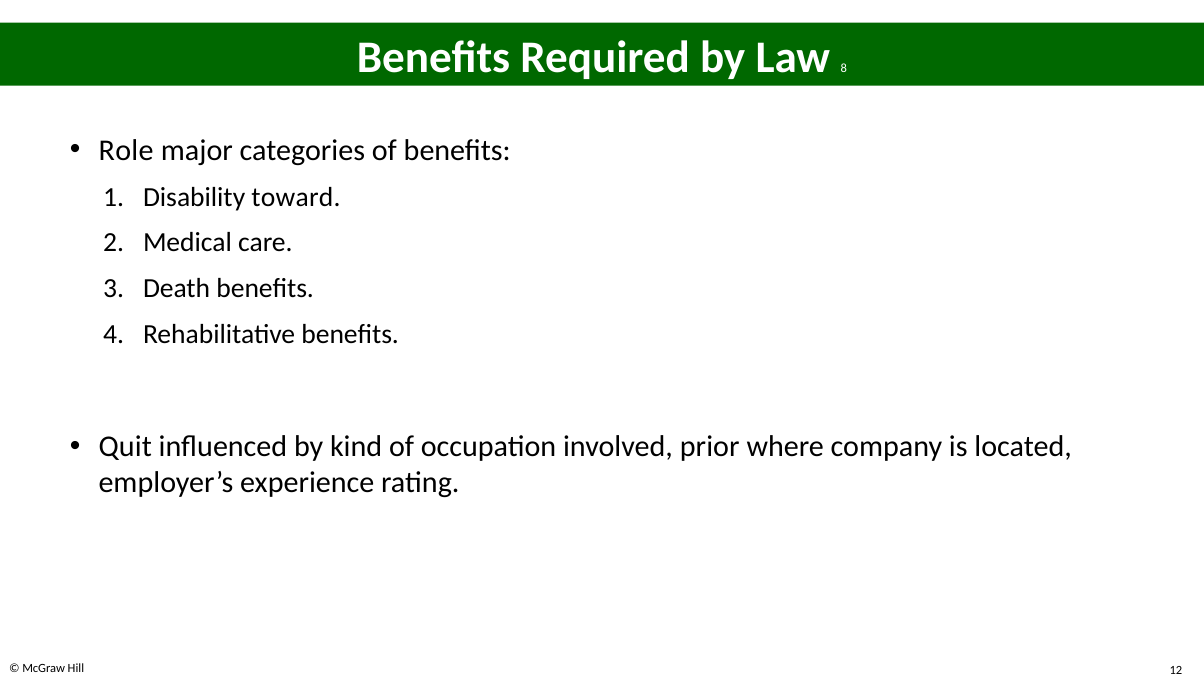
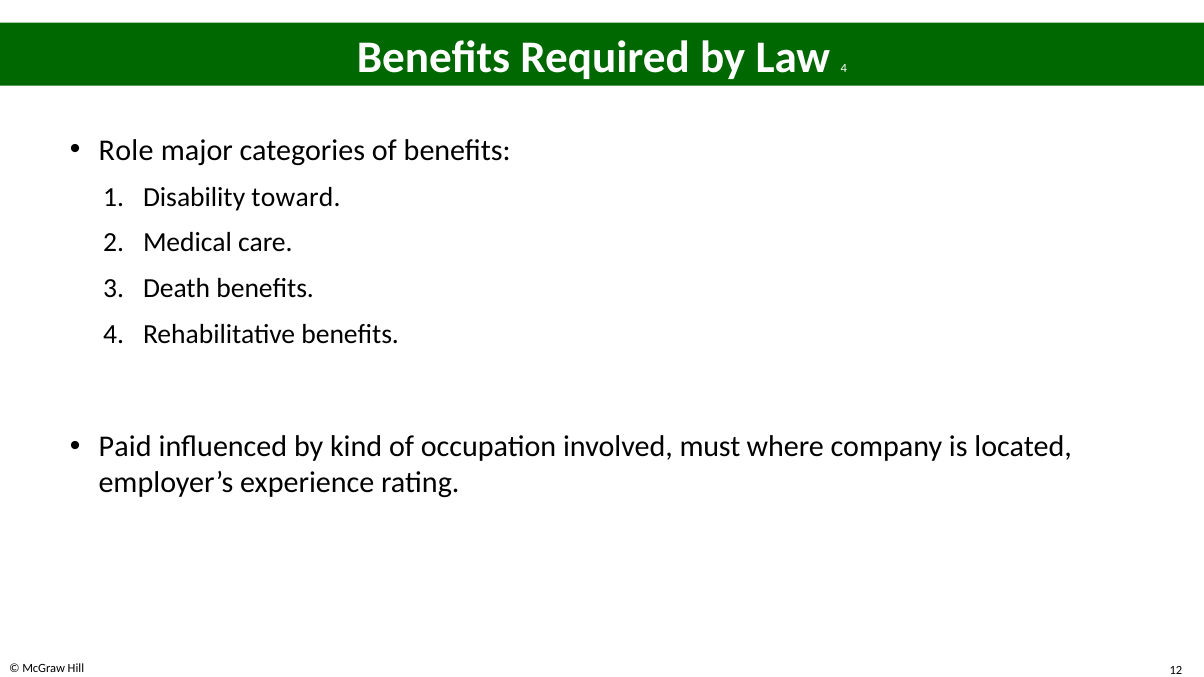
Law 8: 8 -> 4
Quit: Quit -> Paid
prior: prior -> must
